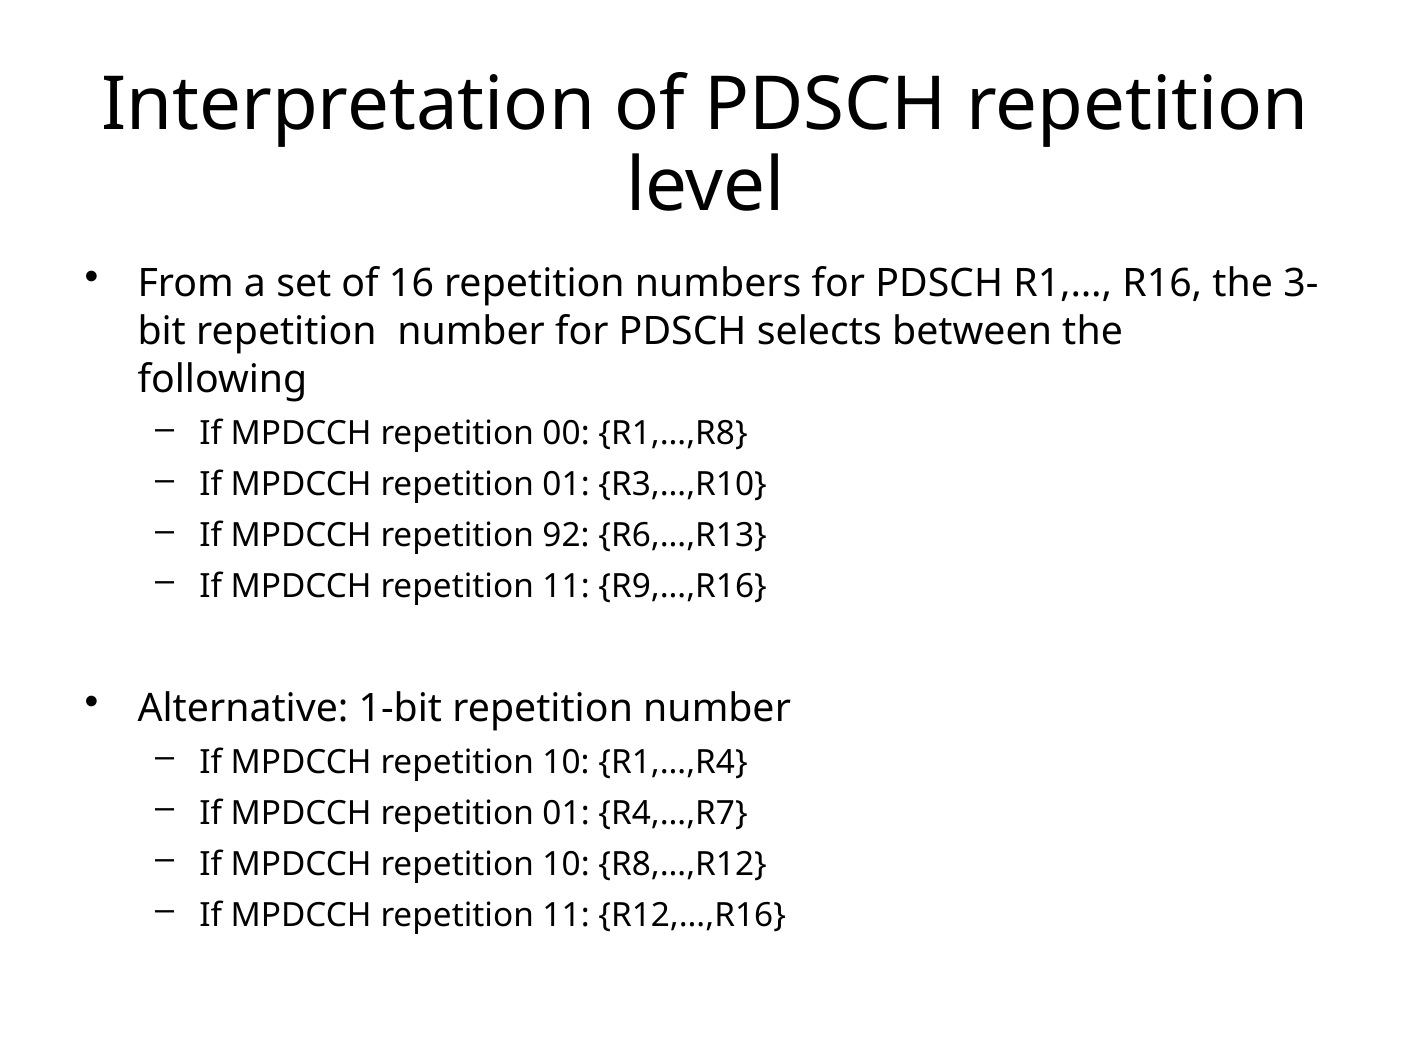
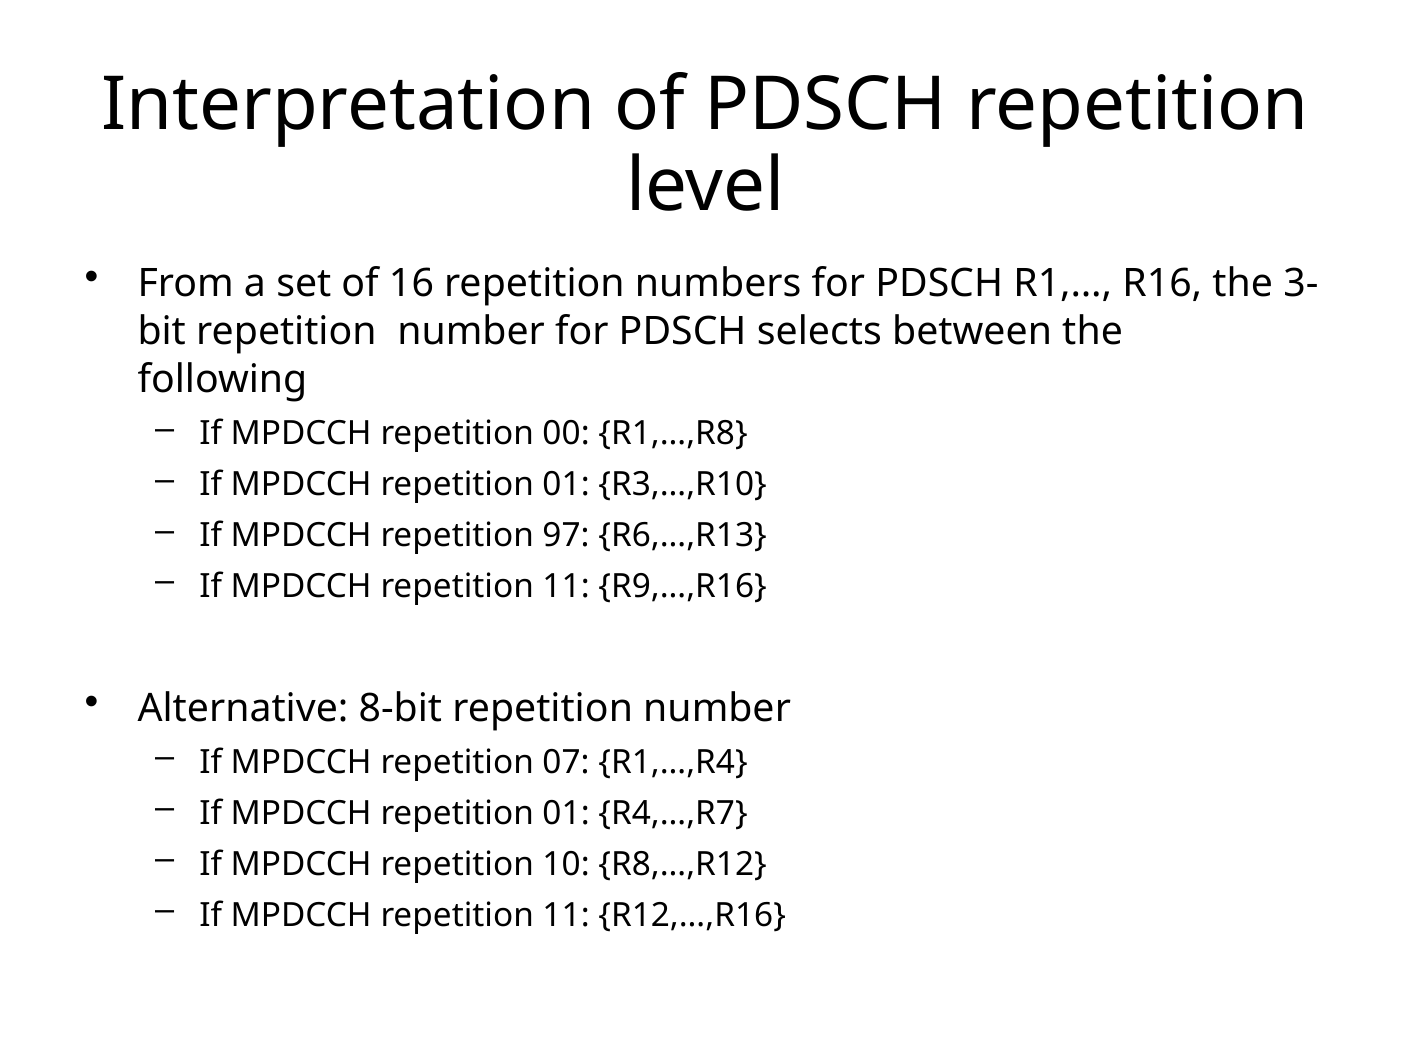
92: 92 -> 97
1-bit: 1-bit -> 8-bit
10 at (566, 762): 10 -> 07
